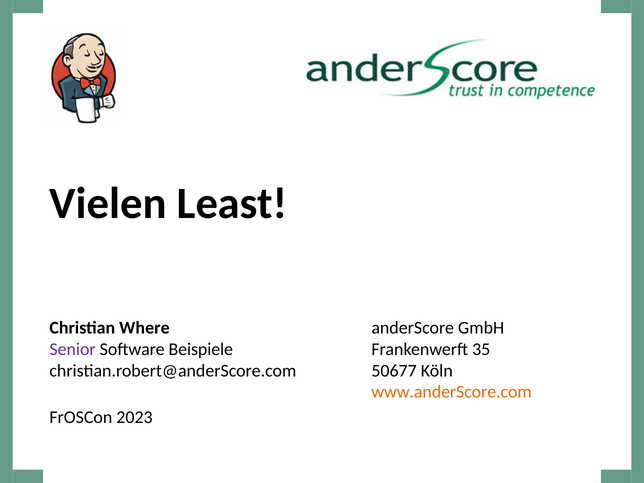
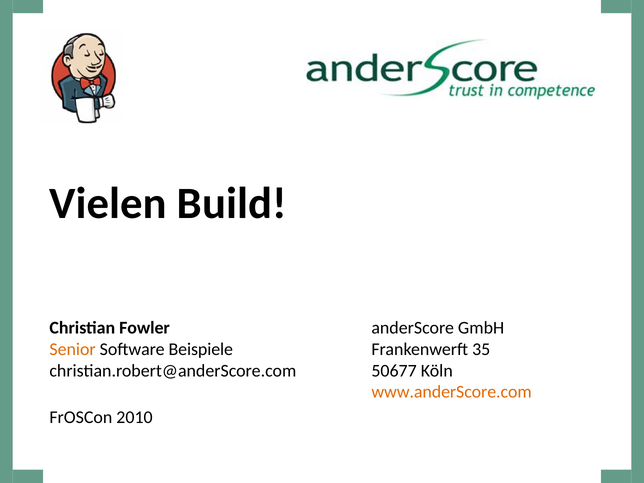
Least: Least -> Build
Where: Where -> Fowler
Senior colour: purple -> orange
2023: 2023 -> 2010
